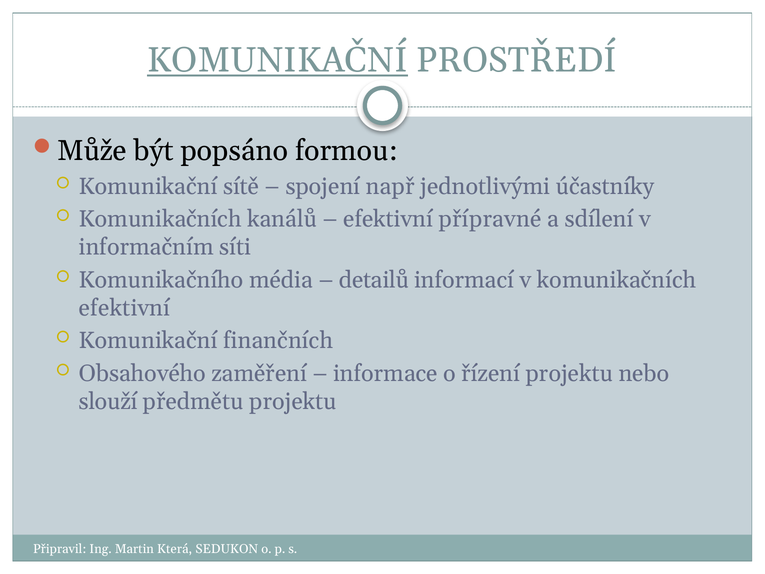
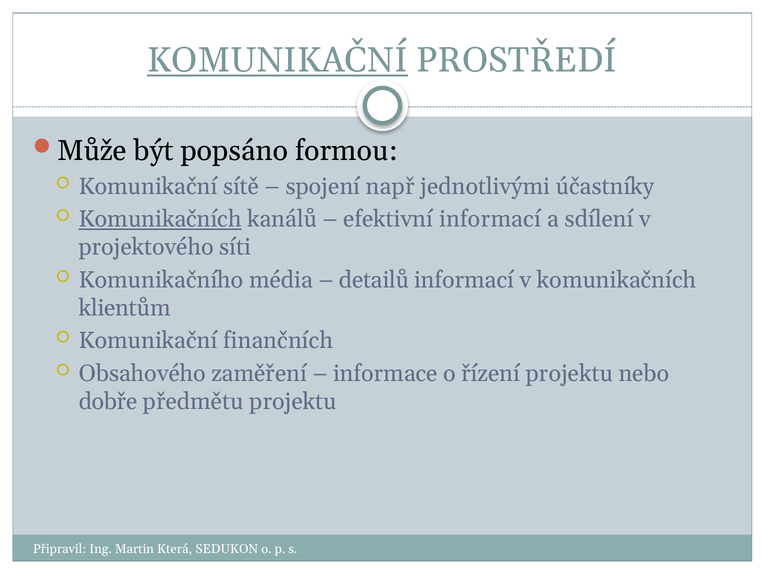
Komunikačních at (160, 219) underline: none -> present
efektivní přípravné: přípravné -> informací
informačním: informačním -> projektového
efektivní at (124, 308): efektivní -> klientům
slouží: slouží -> dobře
